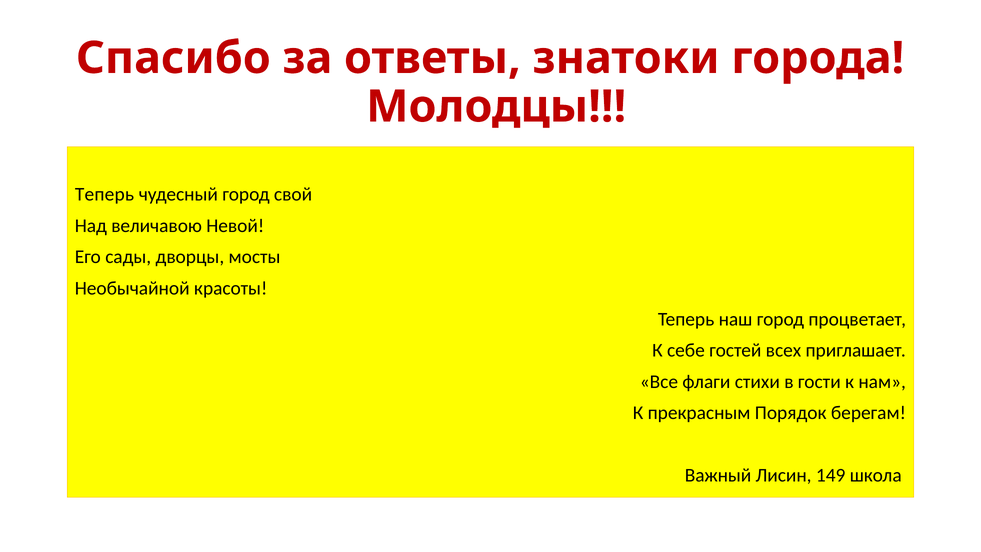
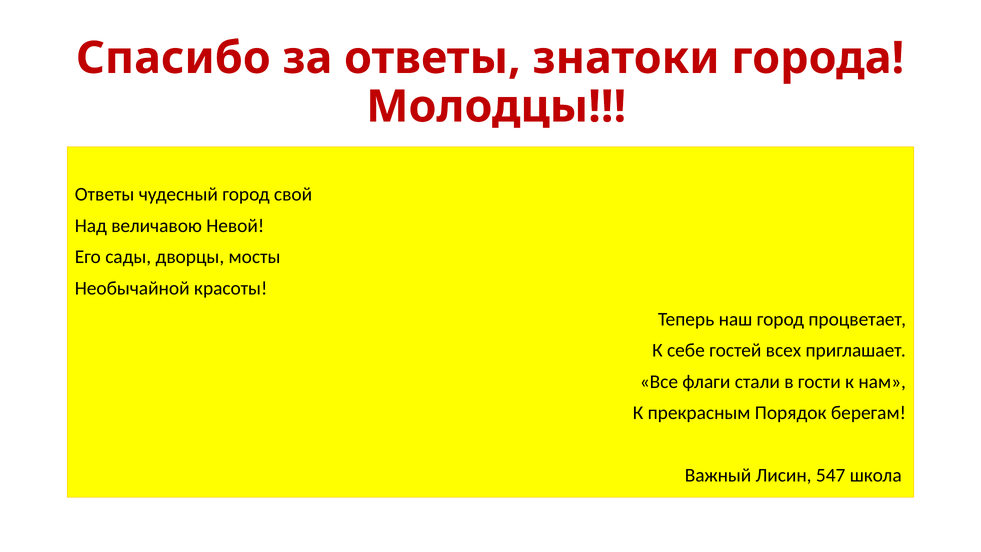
Теперь at (104, 194): Теперь -> Ответы
стихи: стихи -> стали
149: 149 -> 547
